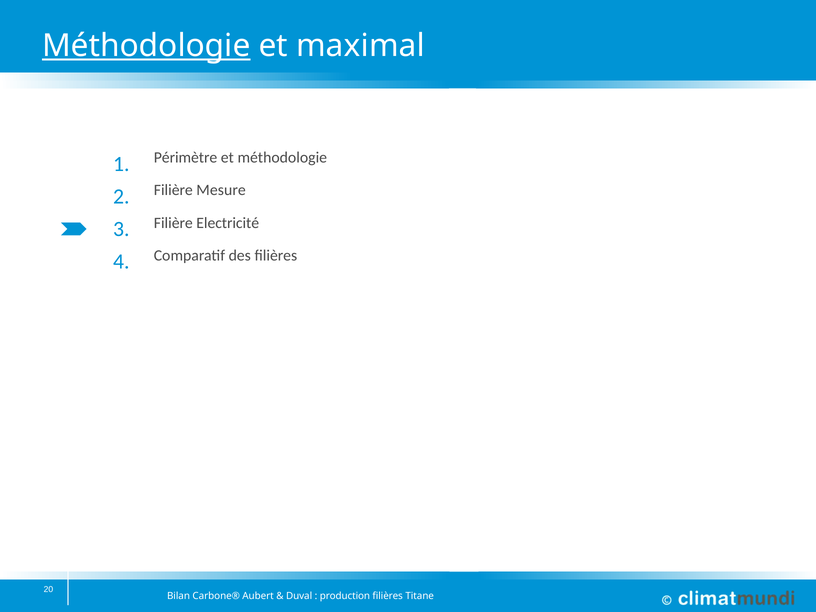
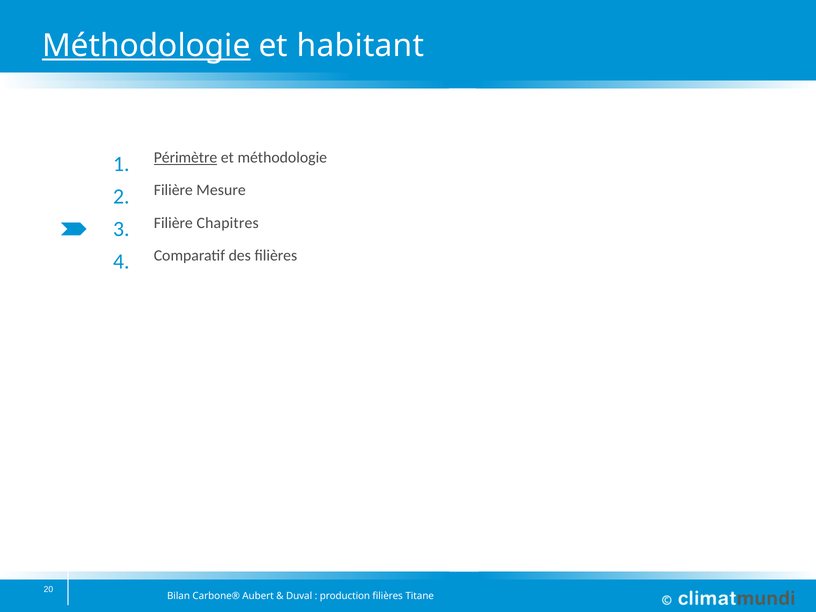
maximal: maximal -> habitant
Périmètre underline: none -> present
Electricité: Electricité -> Chapitres
